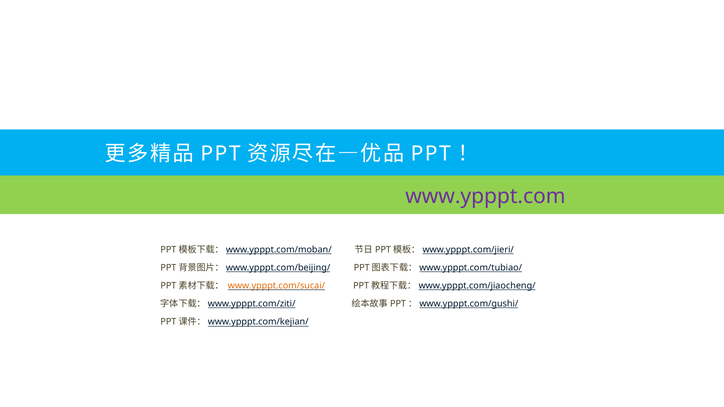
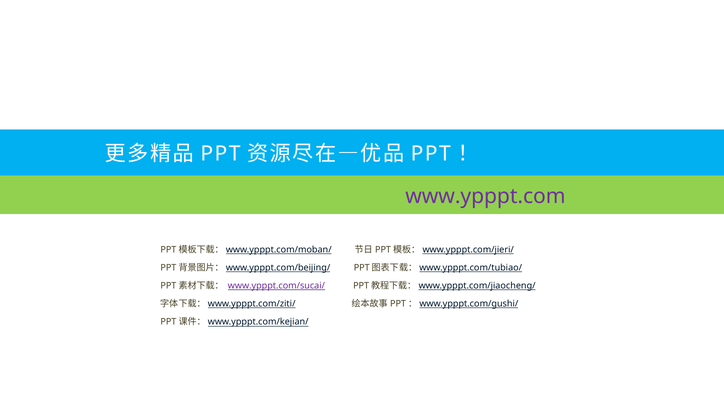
www.ypppt.com/sucai/ colour: orange -> purple
